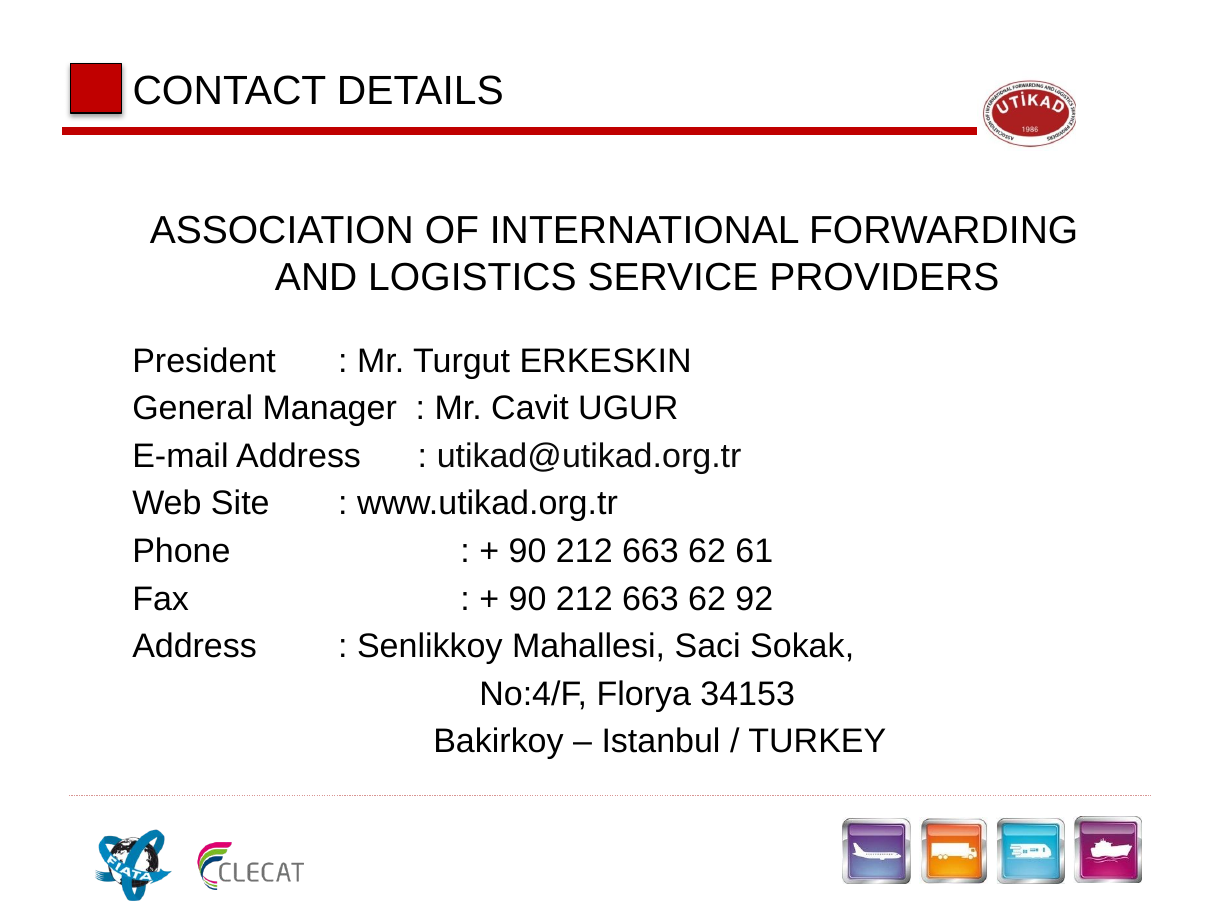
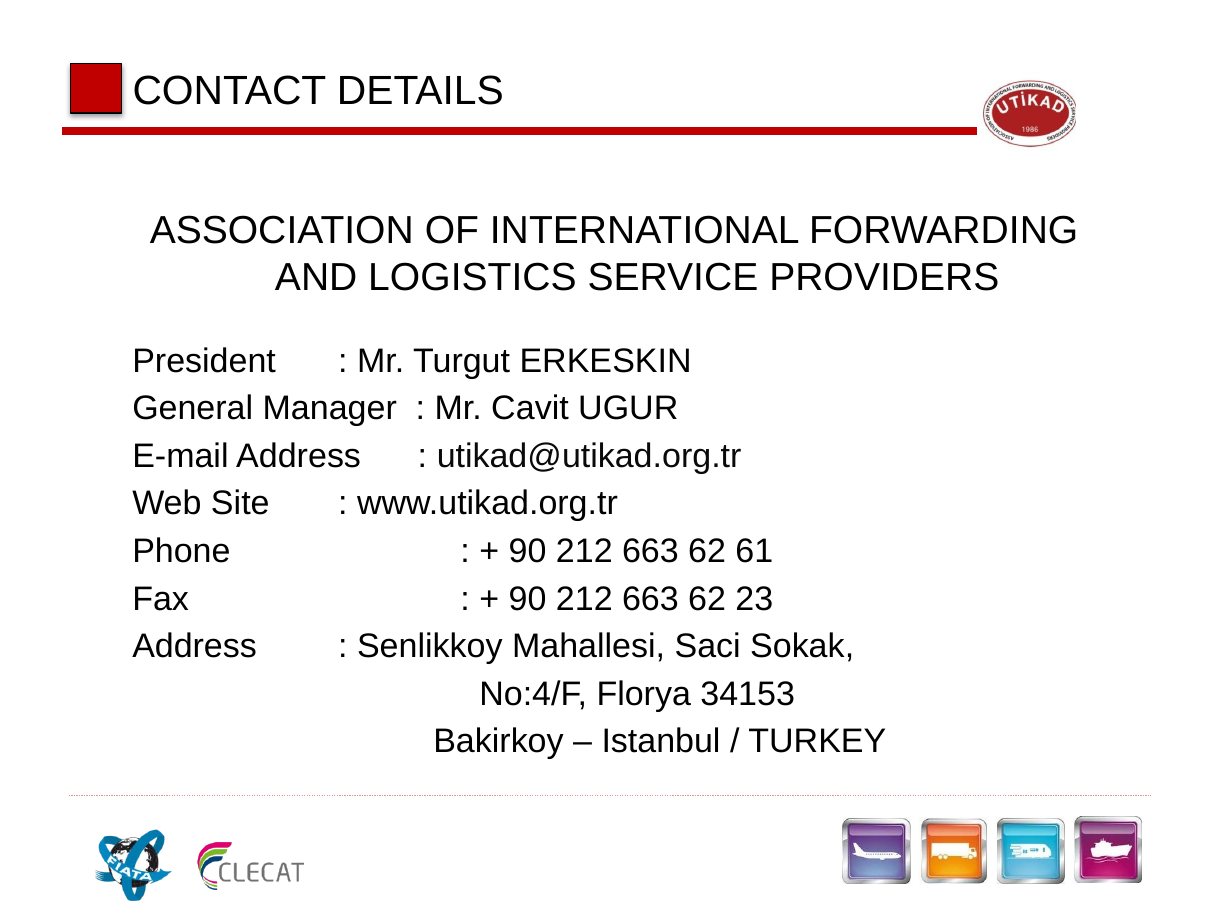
92: 92 -> 23
